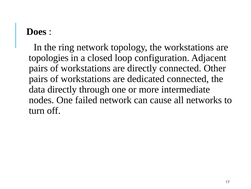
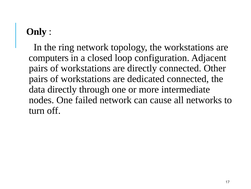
Does: Does -> Only
topologies: topologies -> computers
